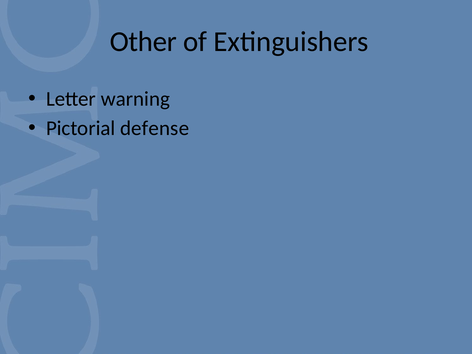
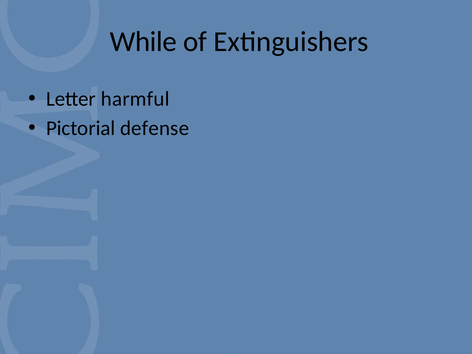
Other: Other -> While
warning: warning -> harmful
